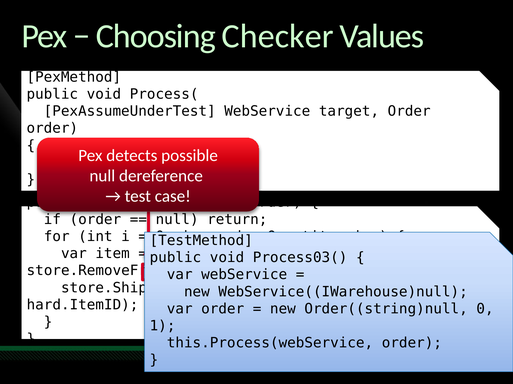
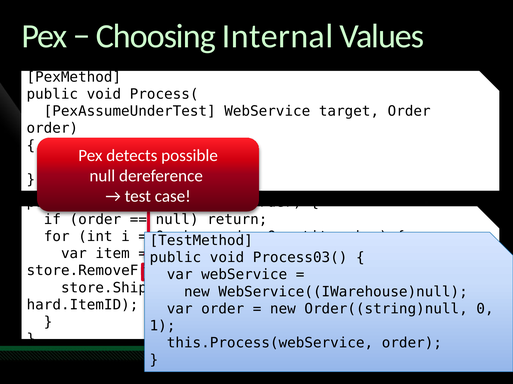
Checker: Checker -> Internal
